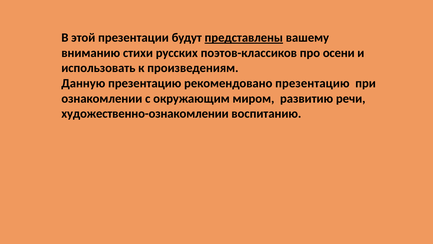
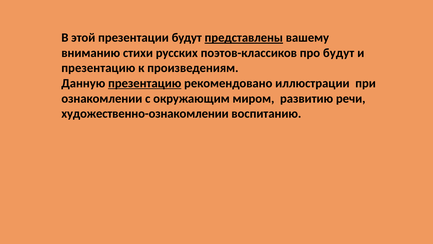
про осени: осени -> будут
использовать at (98, 68): использовать -> презентацию
презентацию at (145, 83) underline: none -> present
рекомендовано презентацию: презентацию -> иллюстрации
